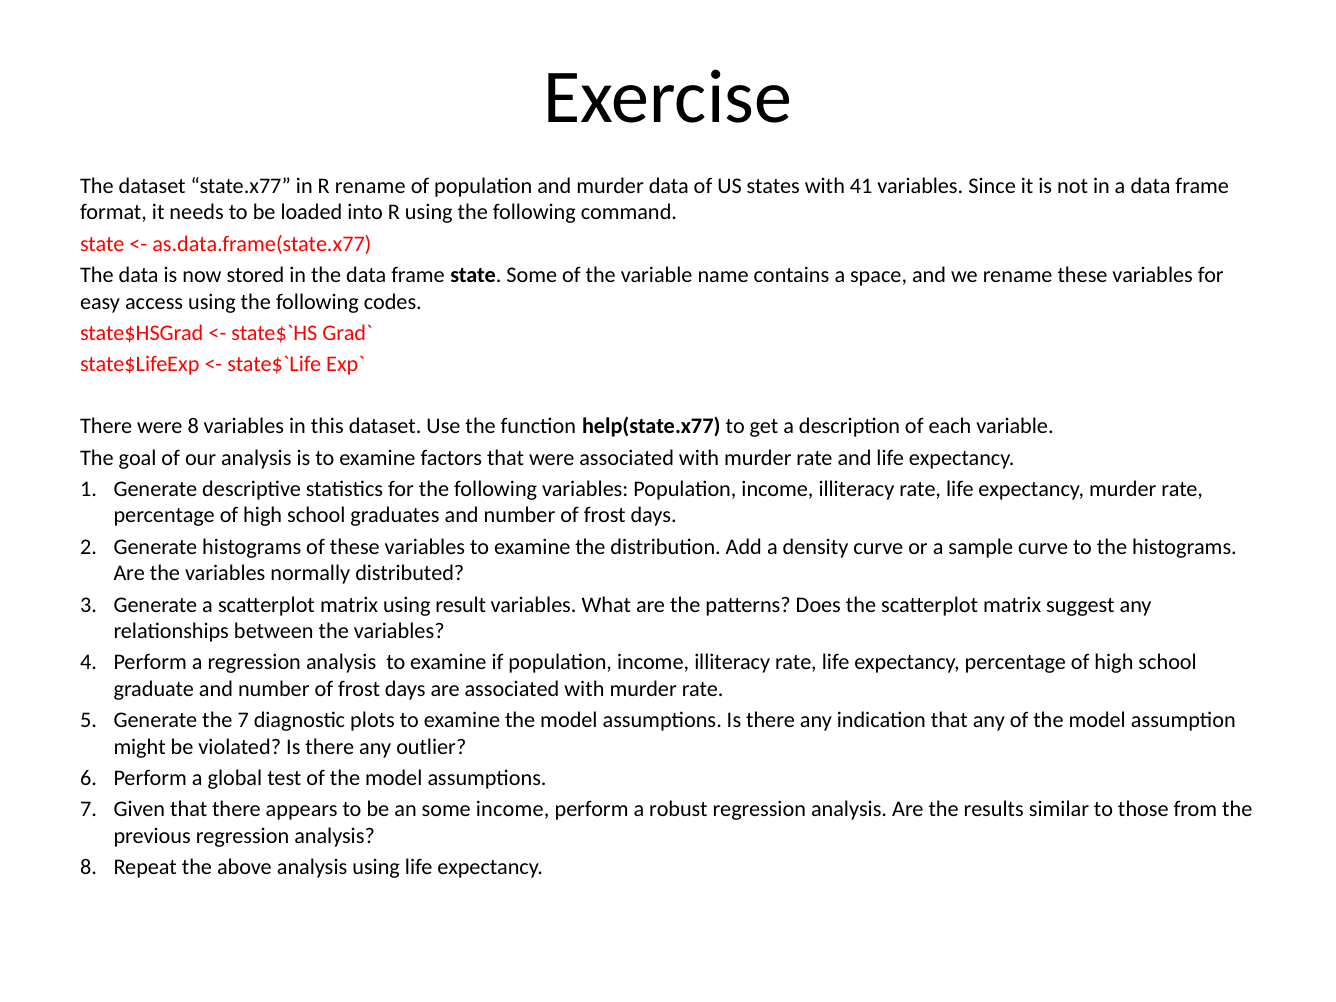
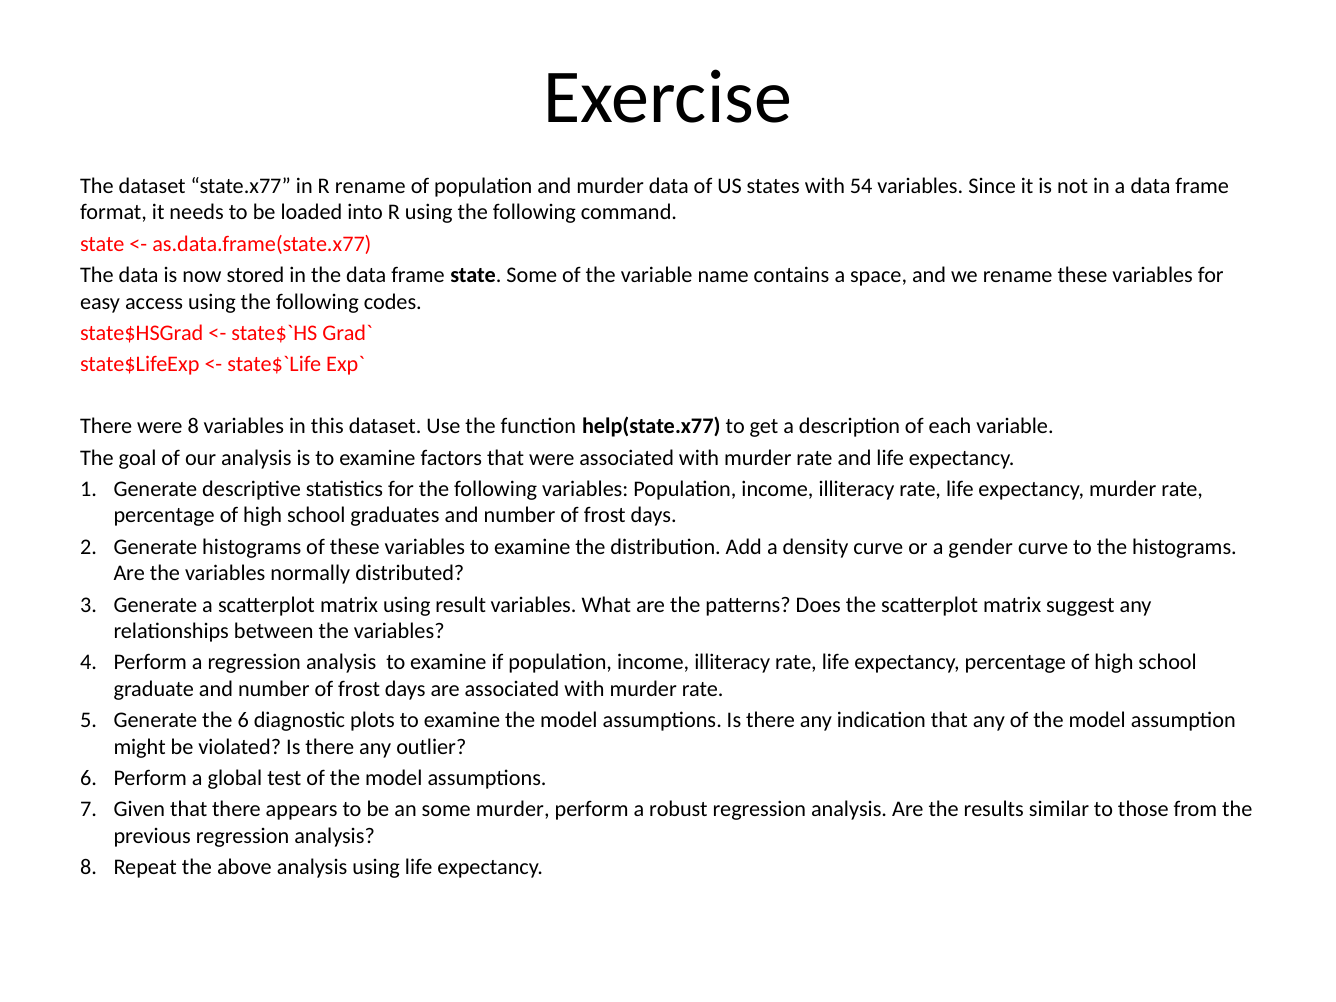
41: 41 -> 54
sample: sample -> gender
the 7: 7 -> 6
some income: income -> murder
